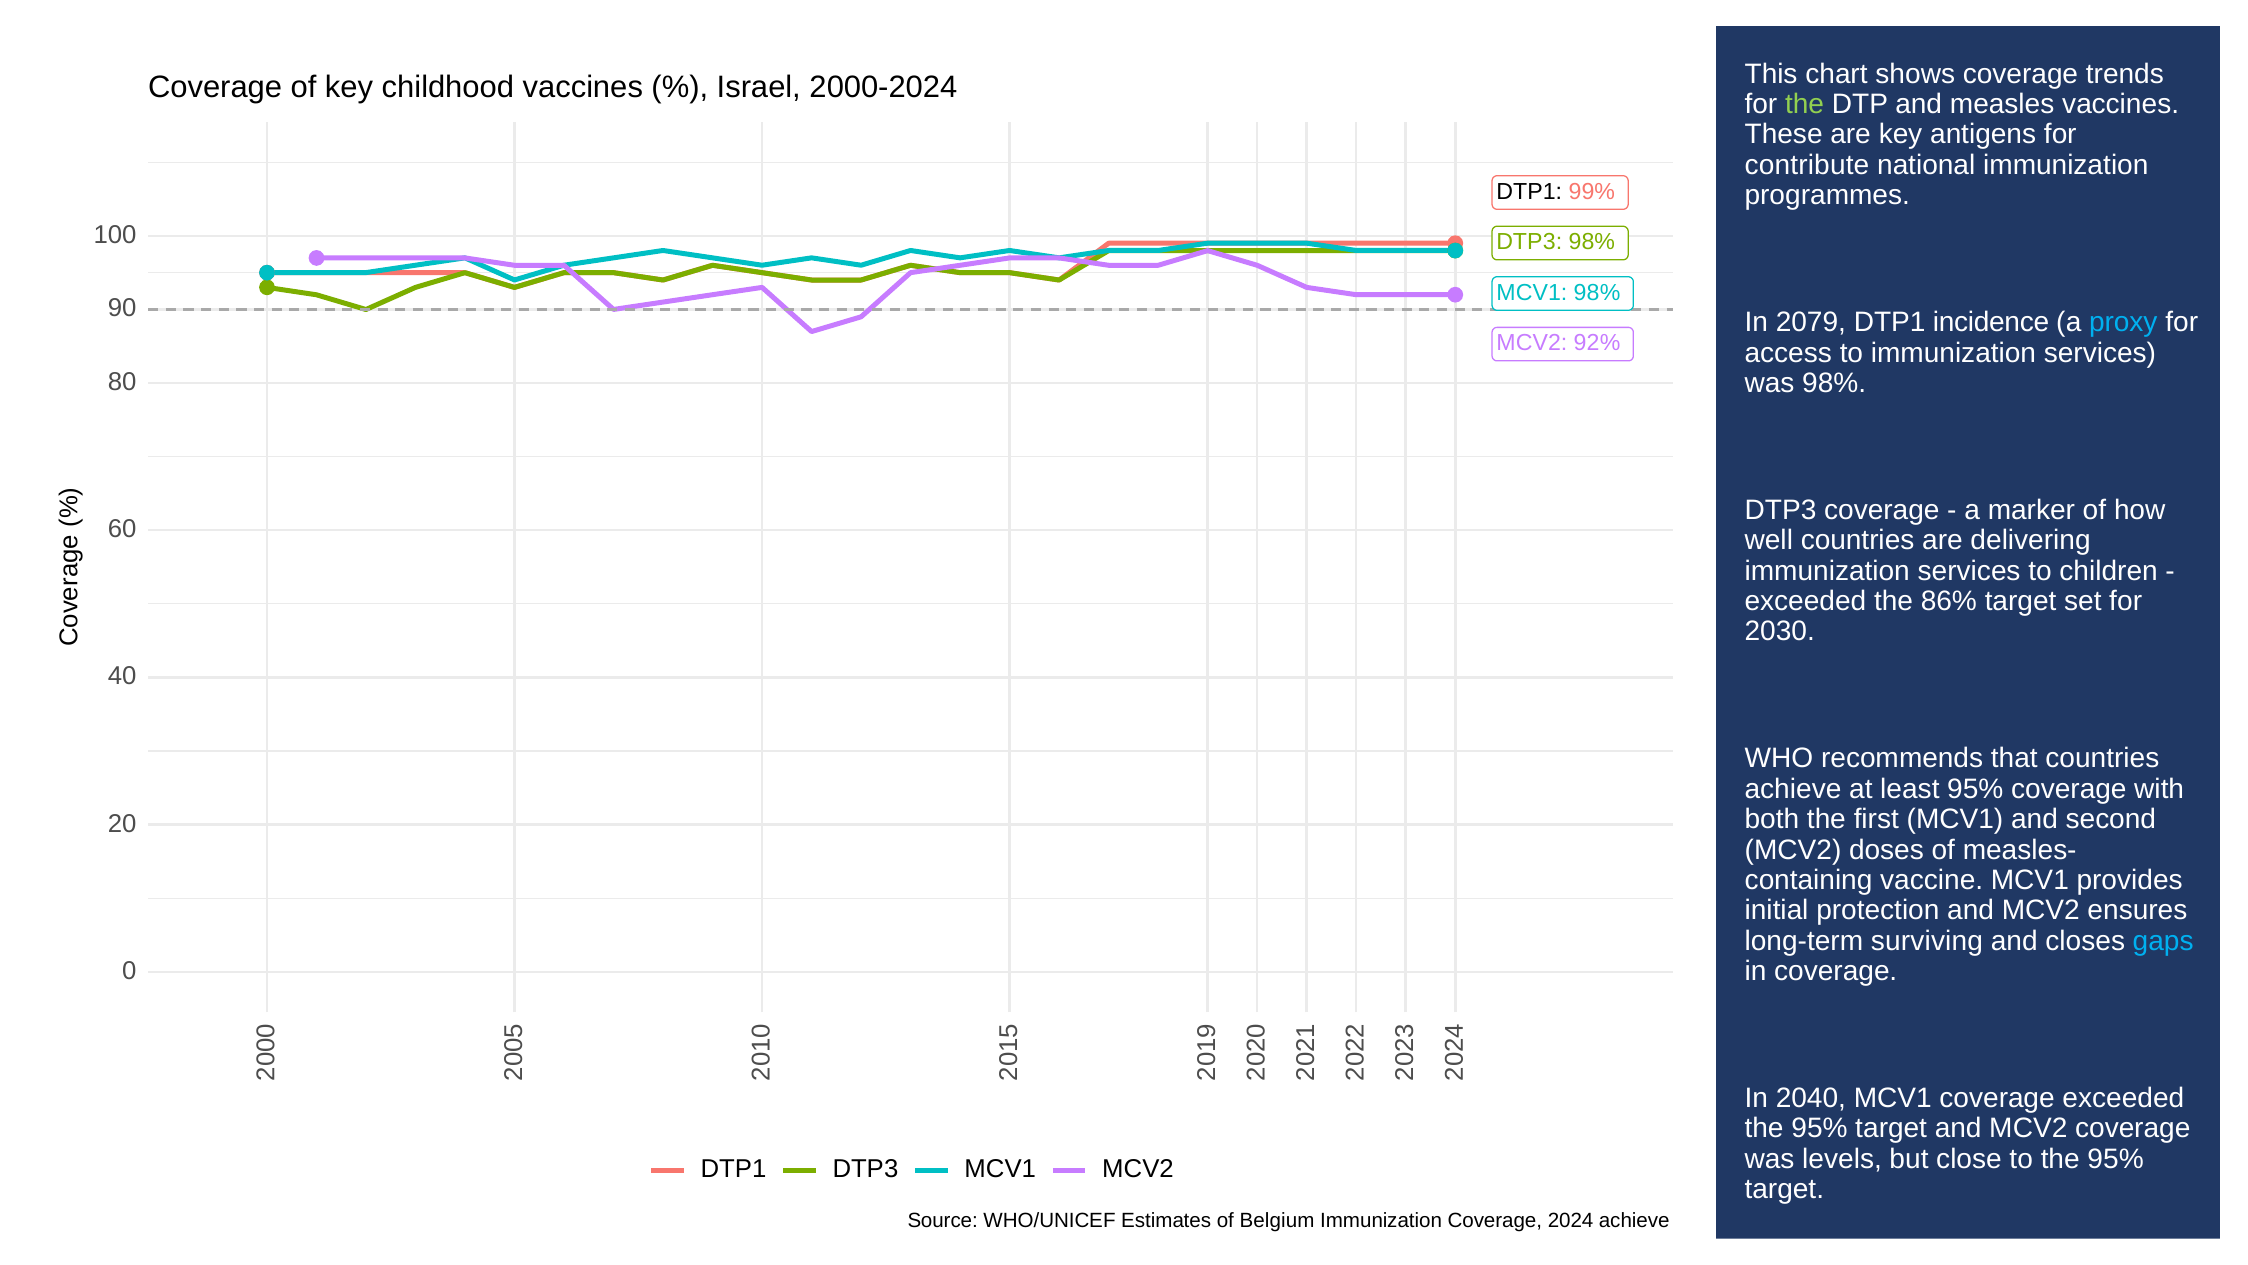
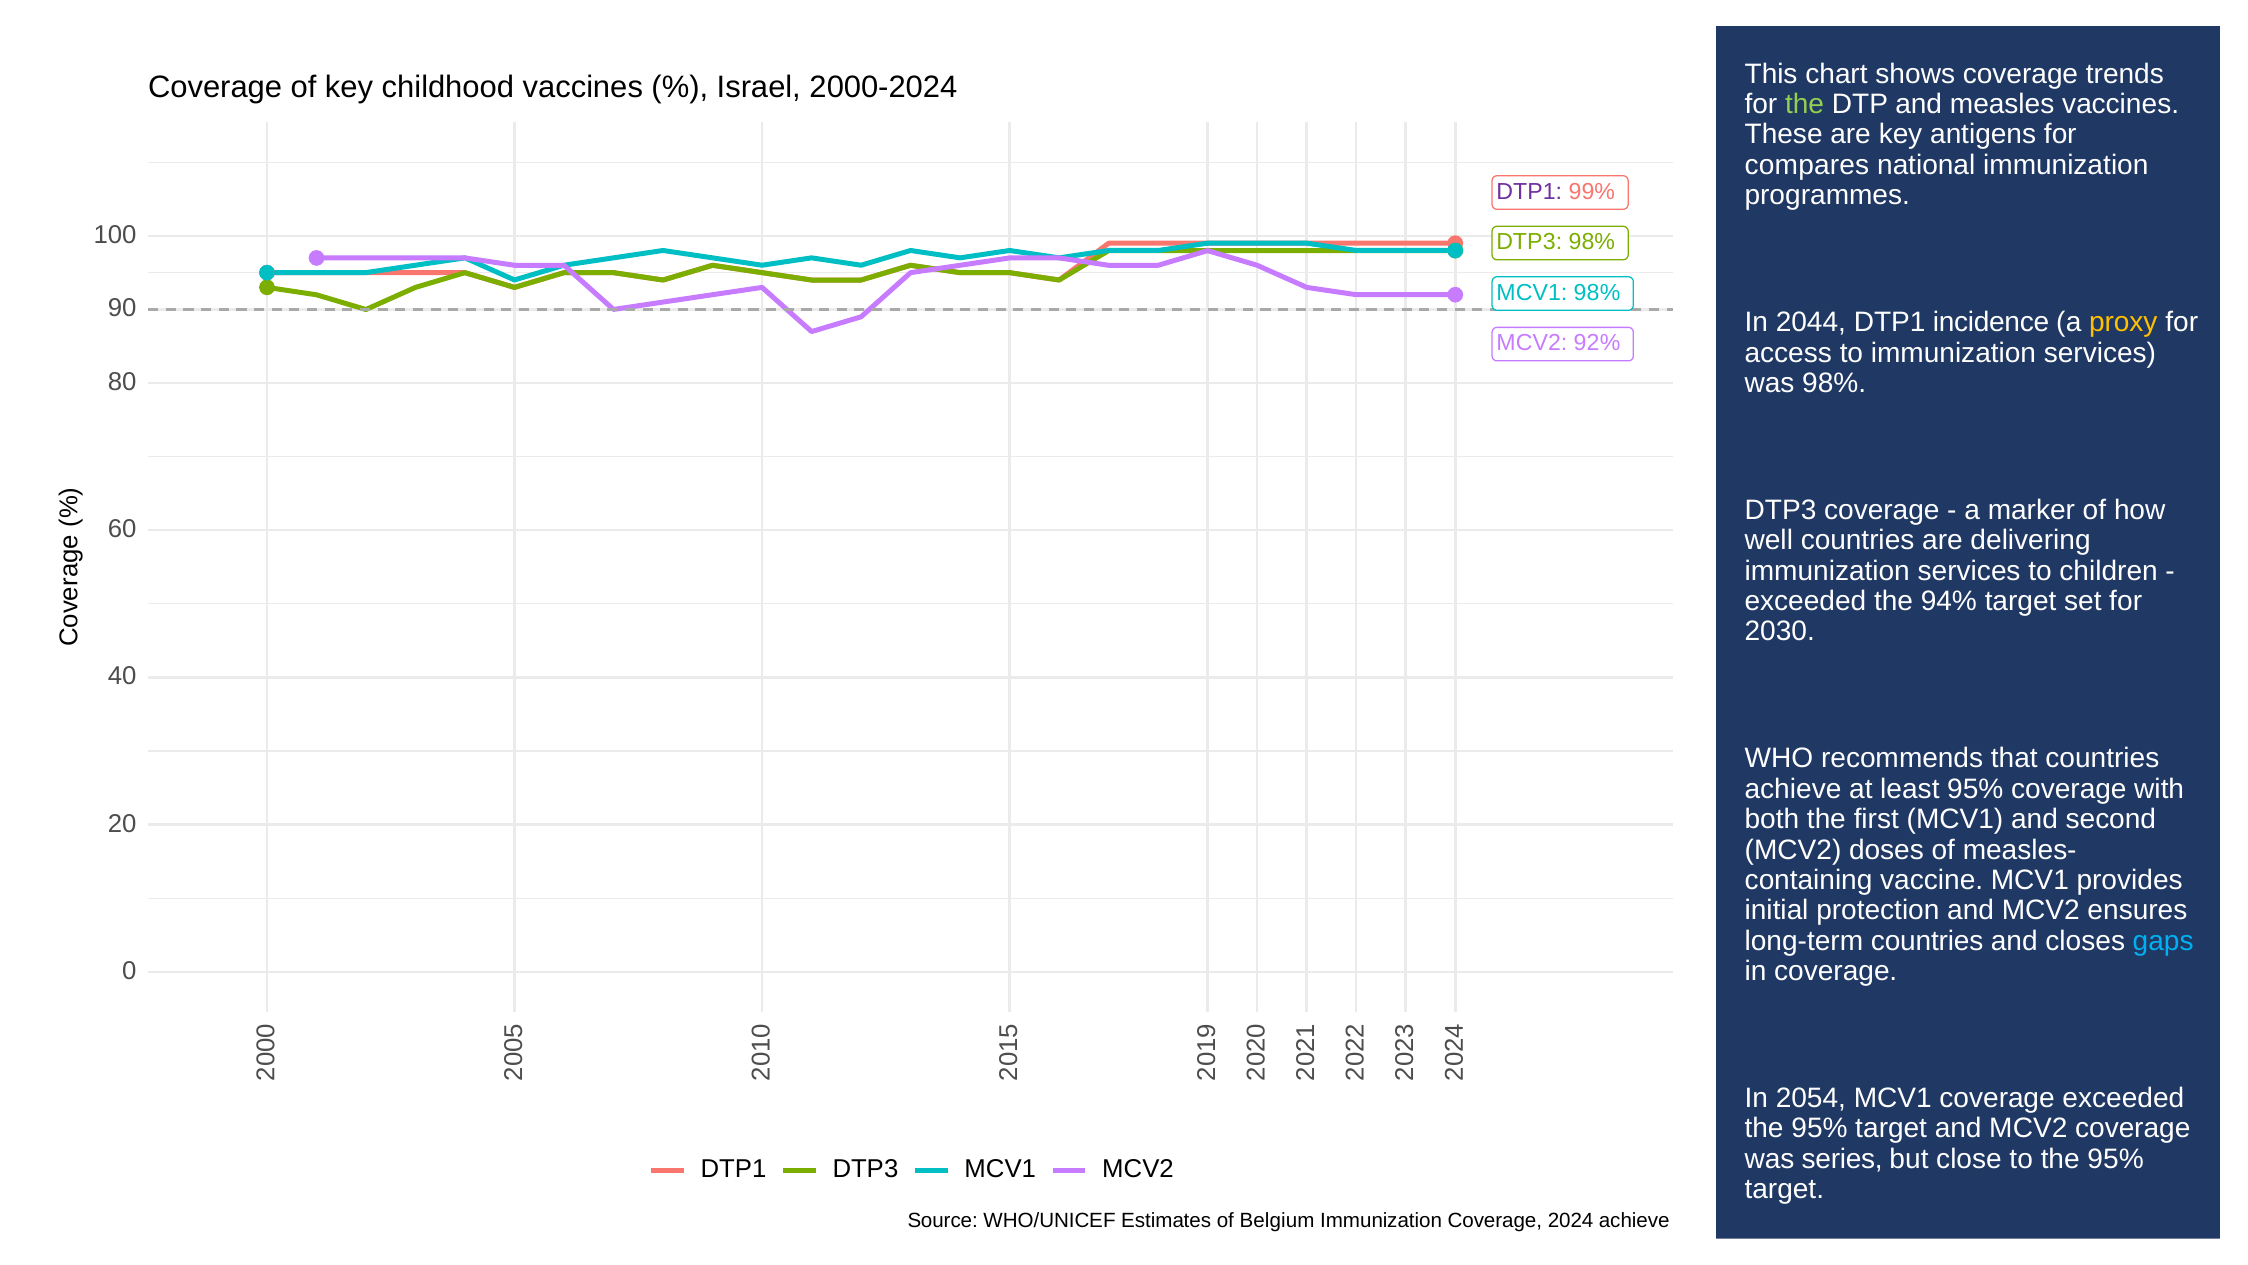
contribute: contribute -> compares
DTP1 at (1529, 191) colour: black -> purple
2079: 2079 -> 2044
proxy colour: light blue -> yellow
86%: 86% -> 94%
long-term surviving: surviving -> countries
2040: 2040 -> 2054
levels: levels -> series
